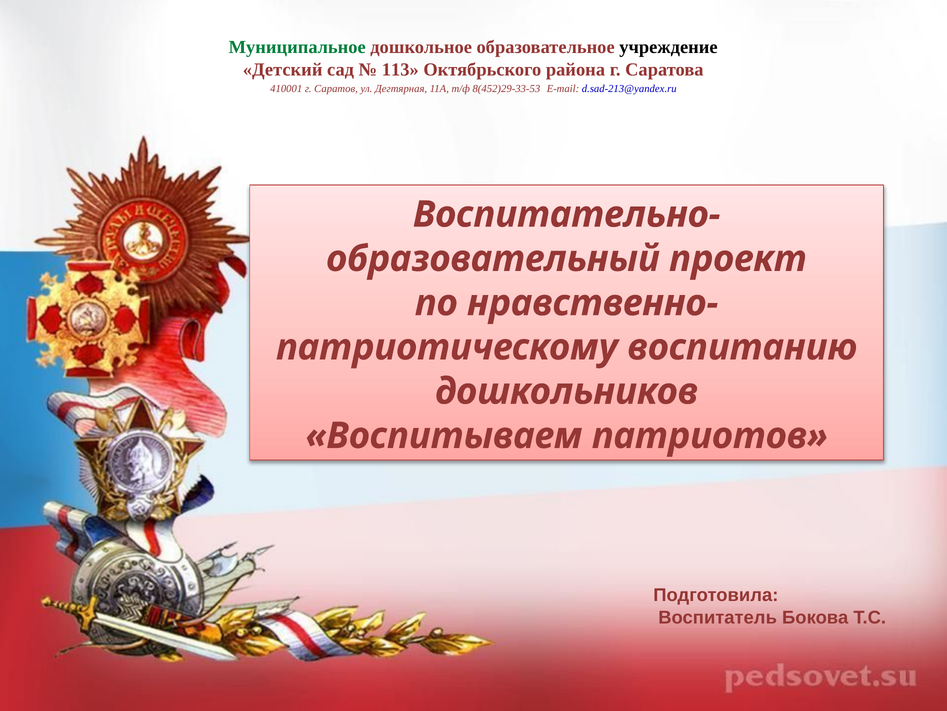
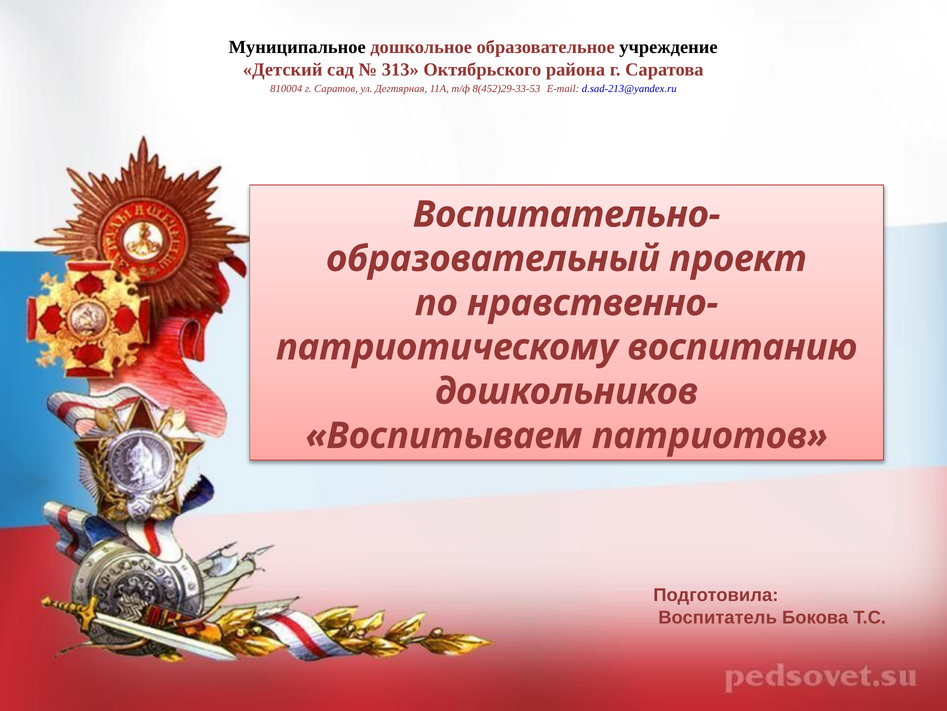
Муниципальное colour: green -> black
113: 113 -> 313
410001: 410001 -> 810004
